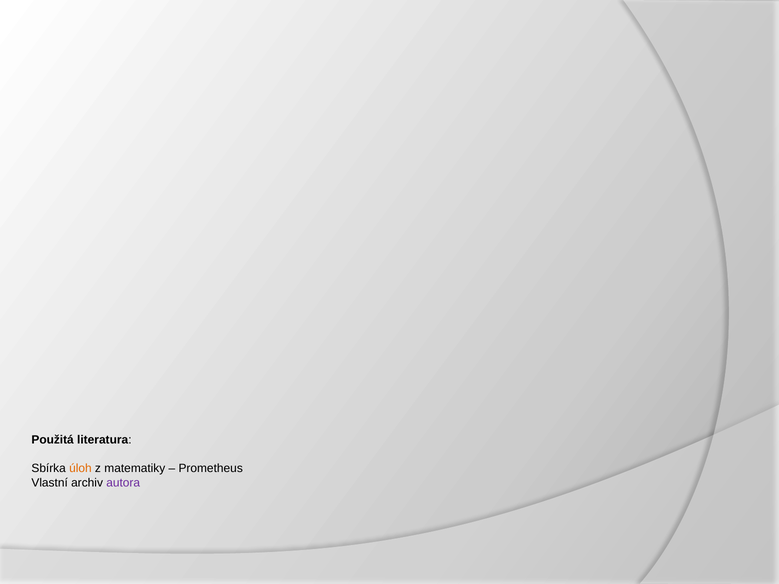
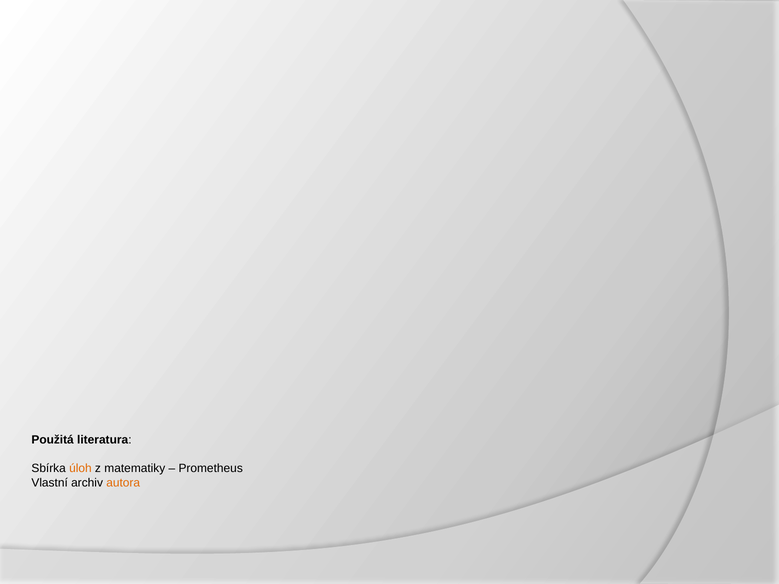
autora colour: purple -> orange
